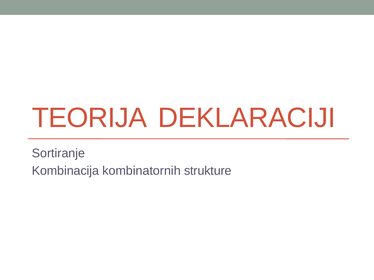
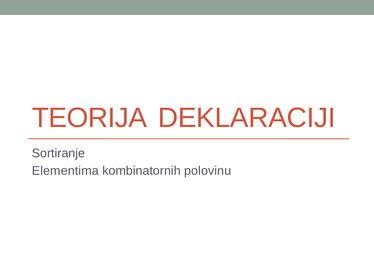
Kombinacija: Kombinacija -> Elementima
strukture: strukture -> polovinu
